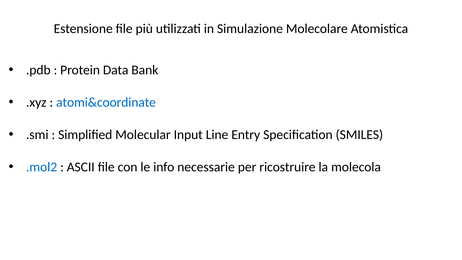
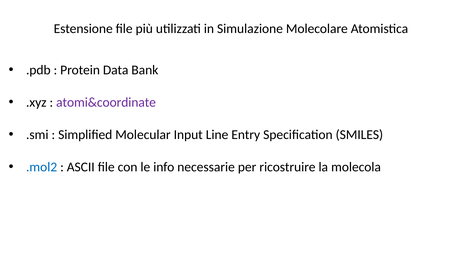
atomi&coordinate colour: blue -> purple
